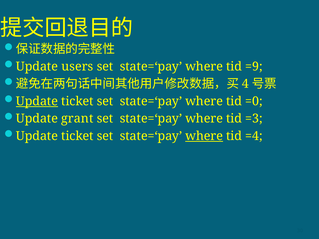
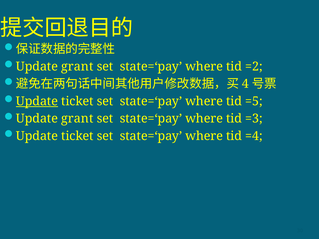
users at (77, 67): users -> grant
=9: =9 -> =2
=0: =0 -> =5
where at (204, 136) underline: present -> none
